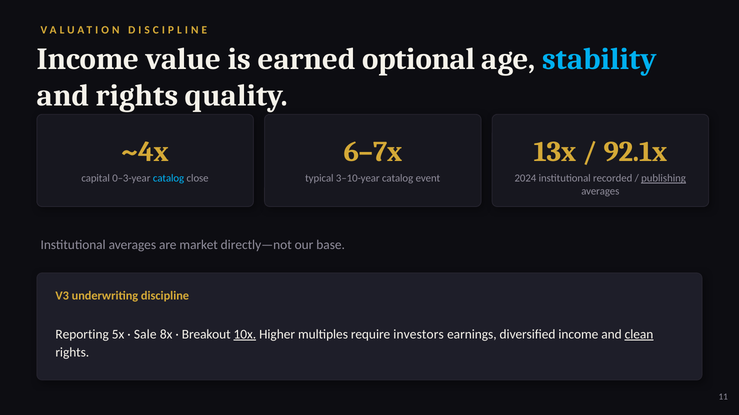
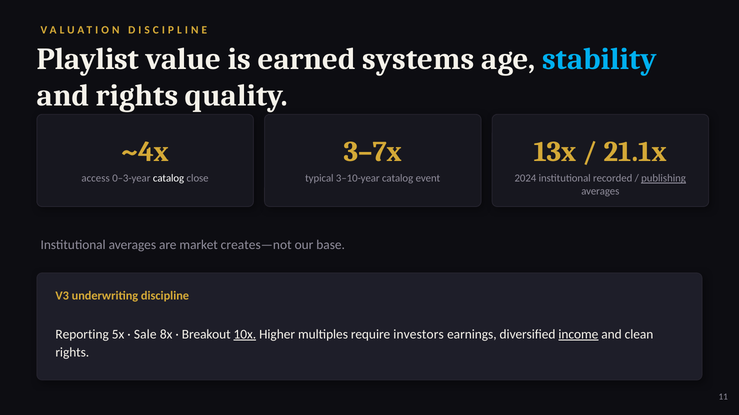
Income at (88, 59): Income -> Playlist
optional: optional -> systems
6–7x: 6–7x -> 3–7x
92.1x: 92.1x -> 21.1x
capital: capital -> access
catalog at (169, 179) colour: light blue -> white
directly—not: directly—not -> creates—not
income at (578, 335) underline: none -> present
clean underline: present -> none
